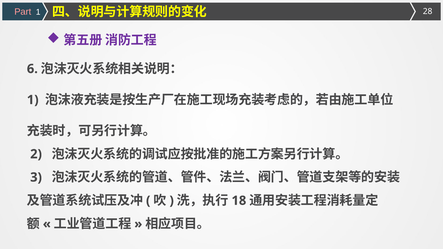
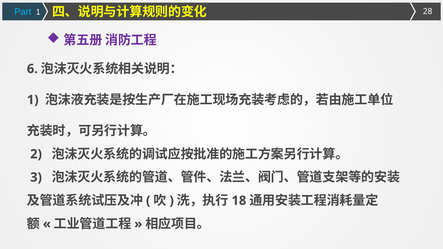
Part colour: pink -> light blue
